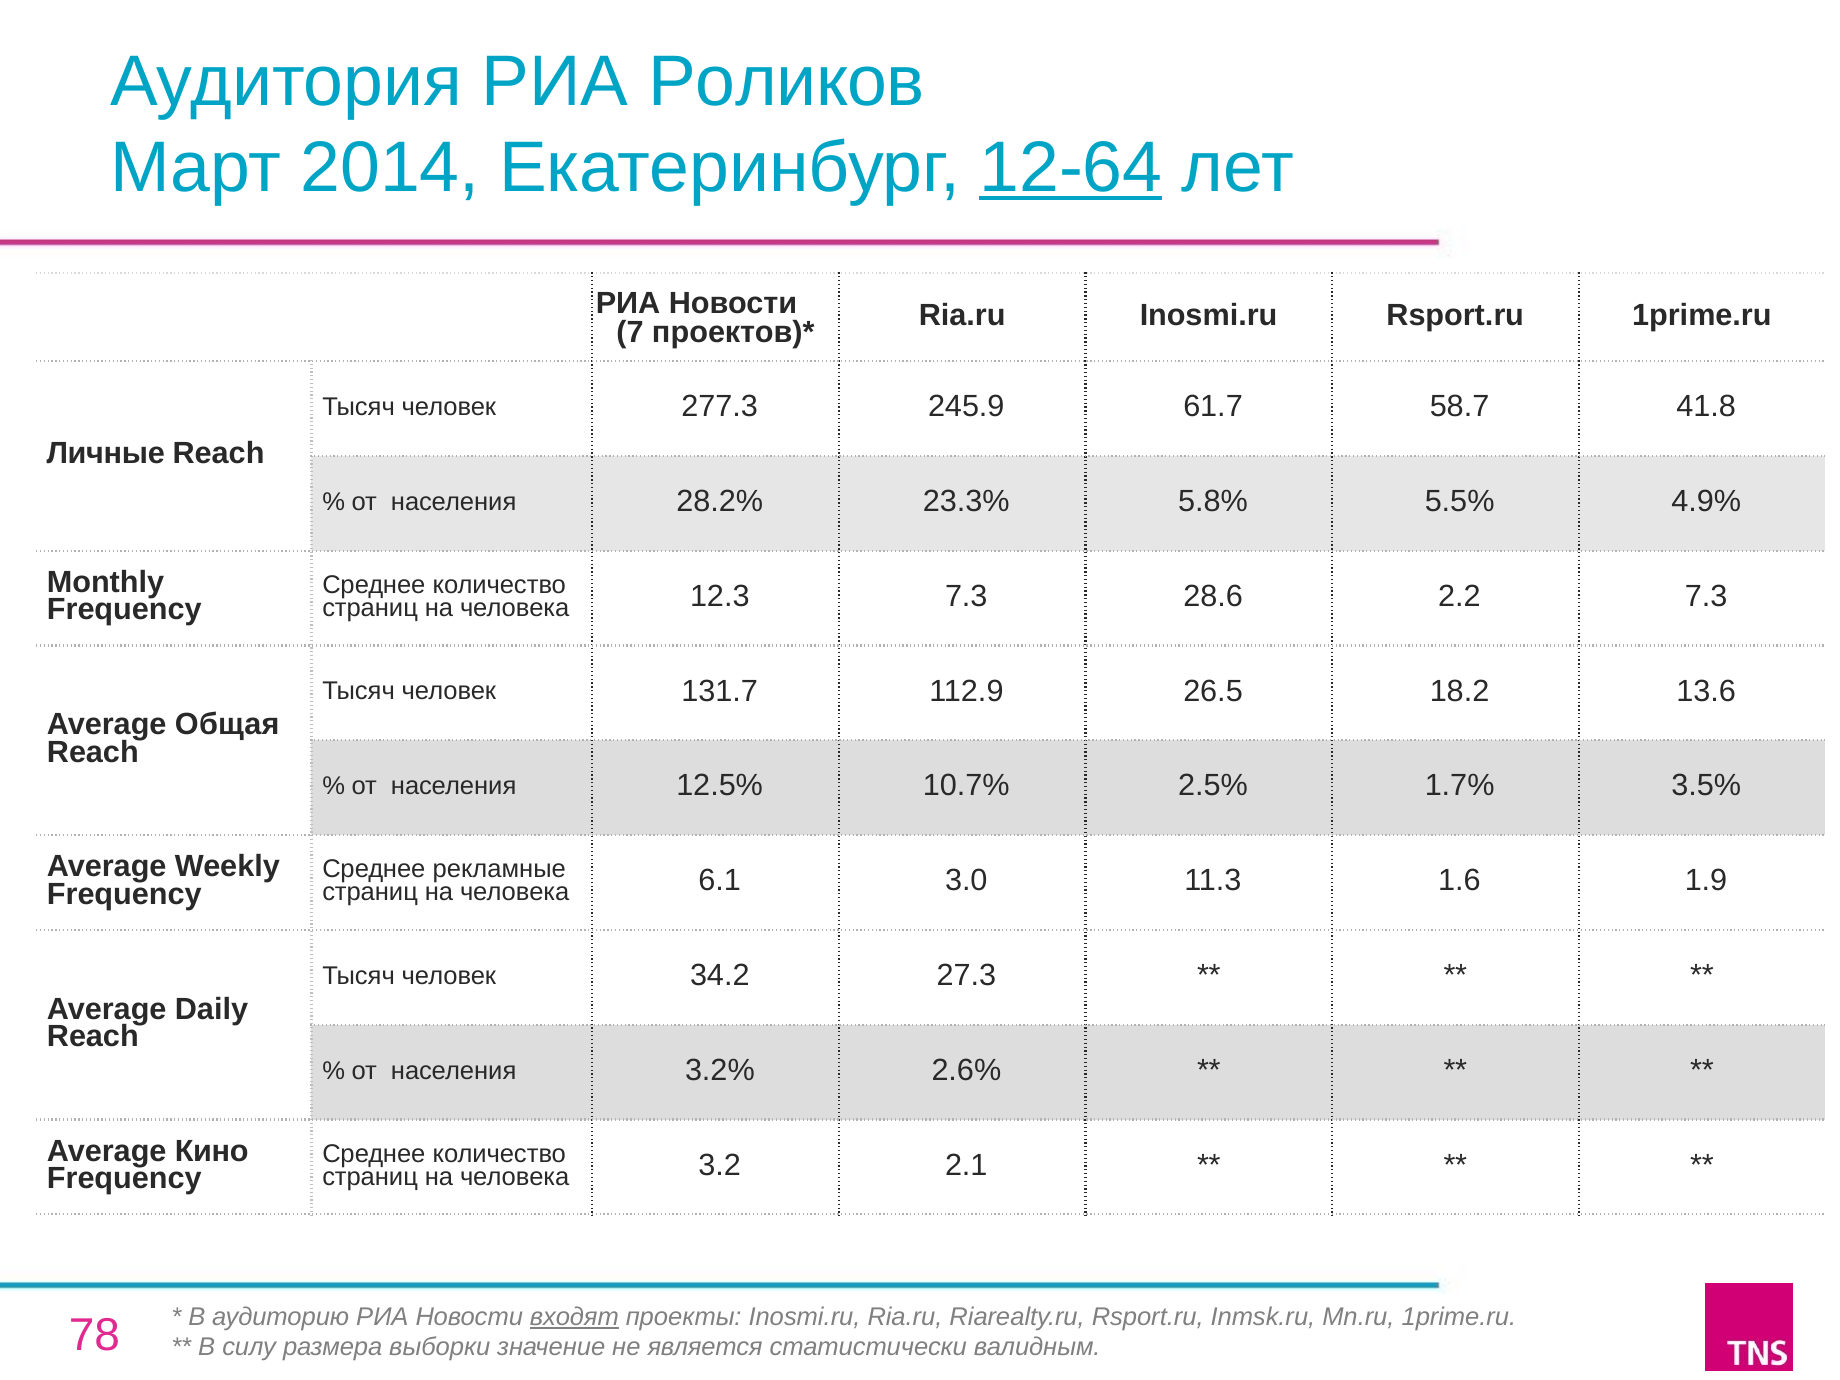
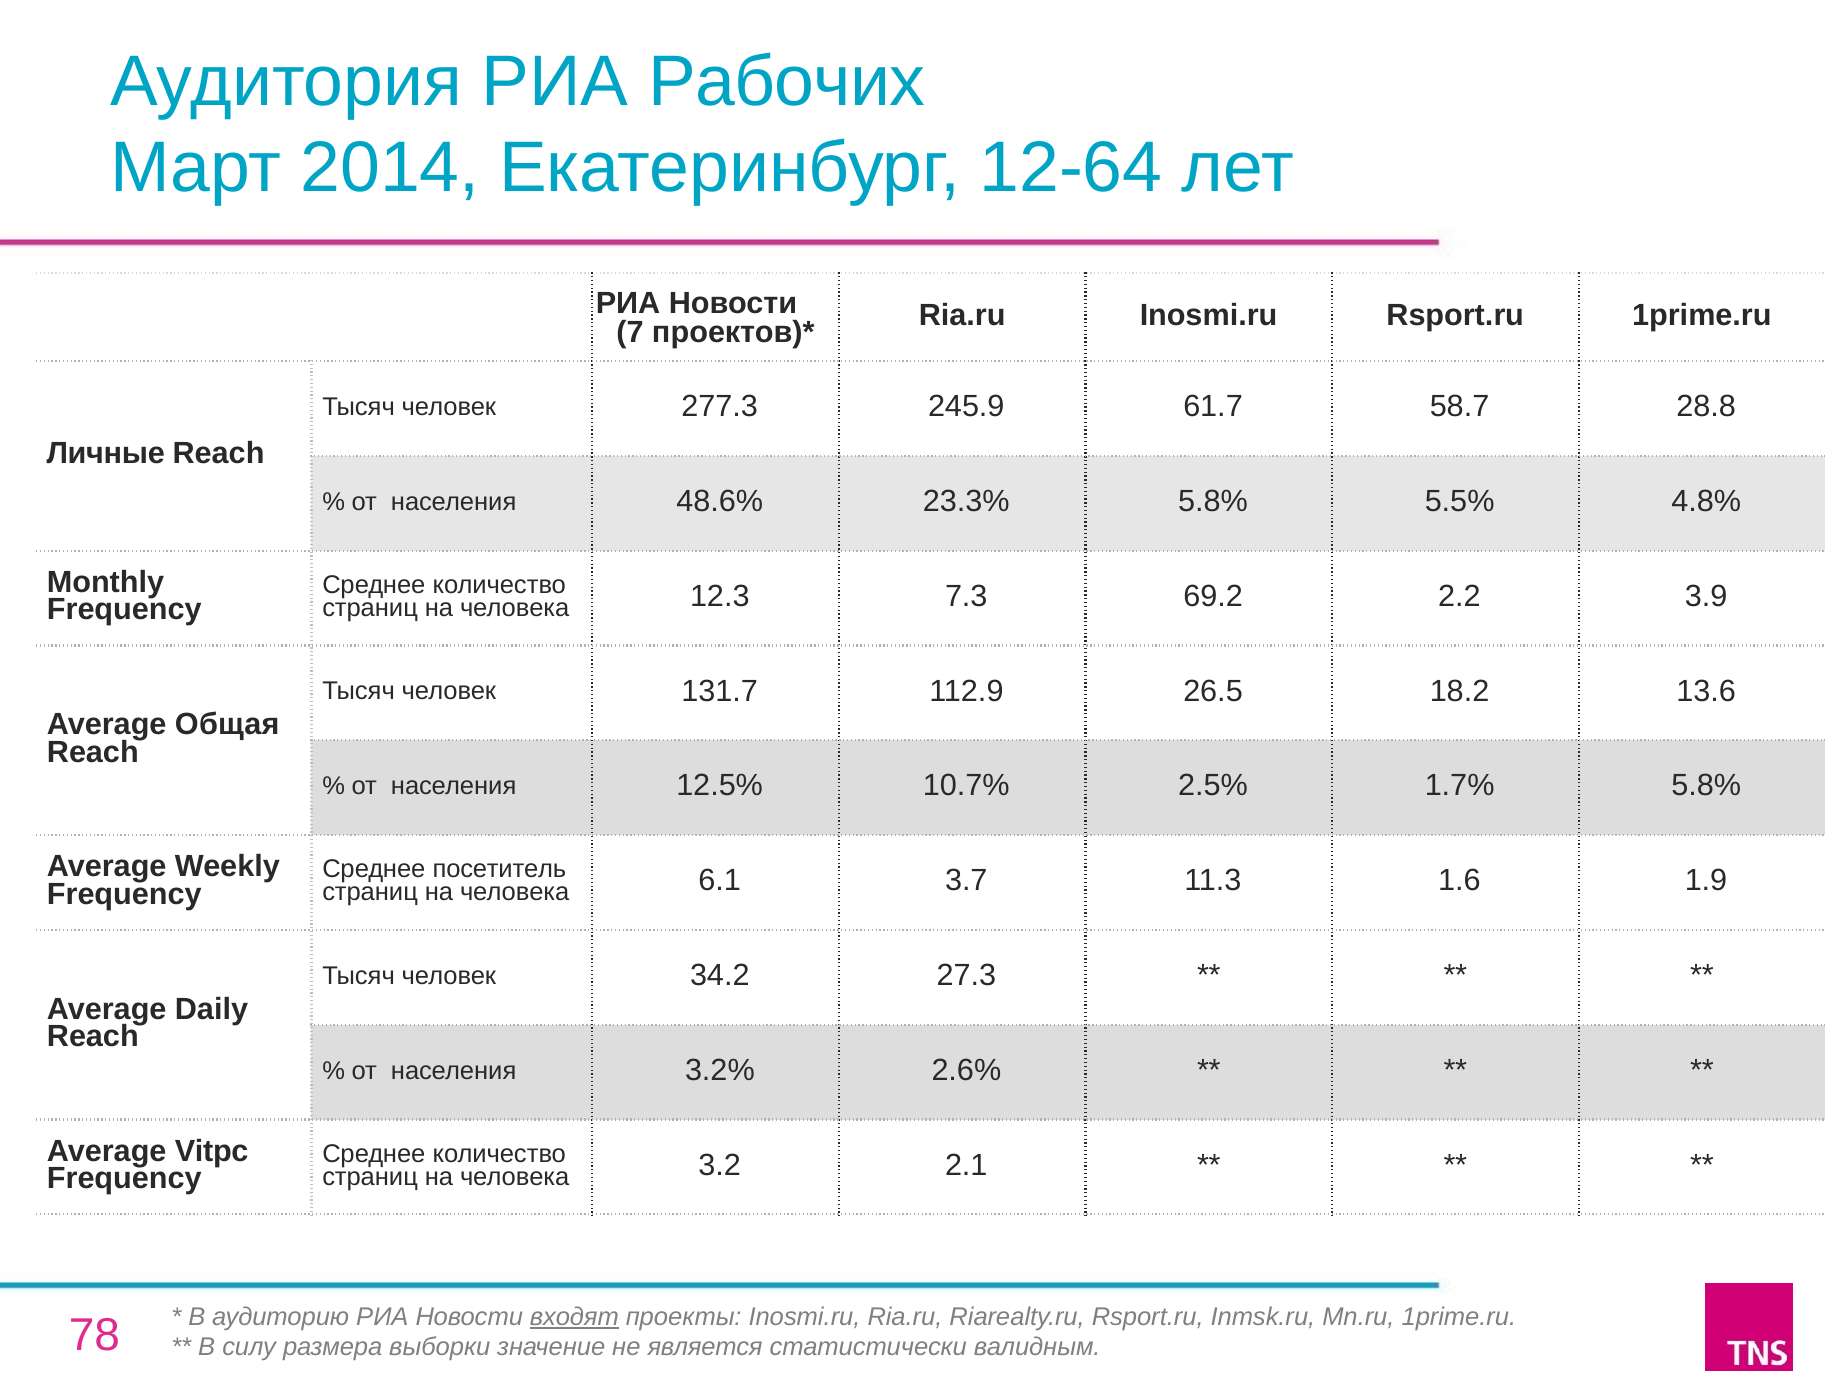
Роликов: Роликов -> Рабочих
12-64 underline: present -> none
41.8: 41.8 -> 28.8
28.2%: 28.2% -> 48.6%
4.9%: 4.9% -> 4.8%
28.6: 28.6 -> 69.2
2.2 7.3: 7.3 -> 3.9
1.7% 3.5%: 3.5% -> 5.8%
рекламные: рекламные -> посетитель
3.0: 3.0 -> 3.7
Кино: Кино -> Vitpc
